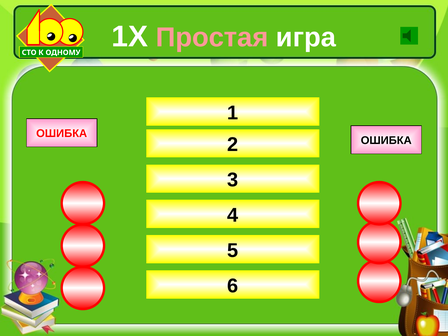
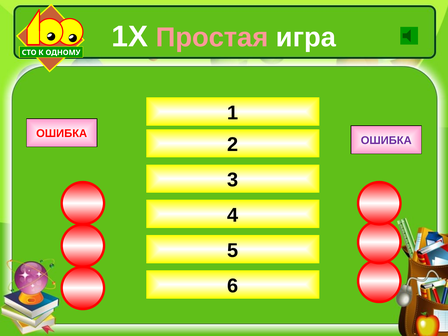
ОШИБКА at (386, 141) colour: black -> purple
